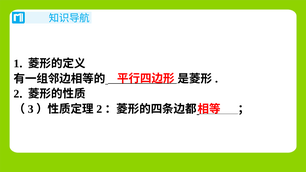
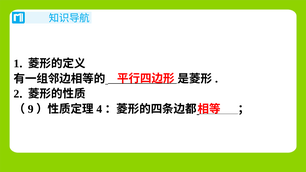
3: 3 -> 9
2 at (99, 109): 2 -> 4
